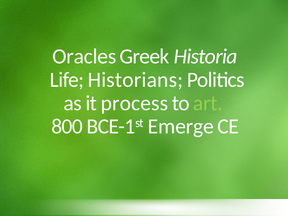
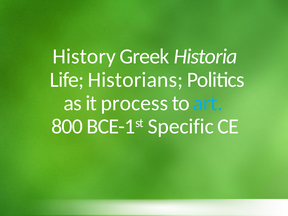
Oracles: Oracles -> History
art colour: light green -> light blue
Emerge: Emerge -> Specific
